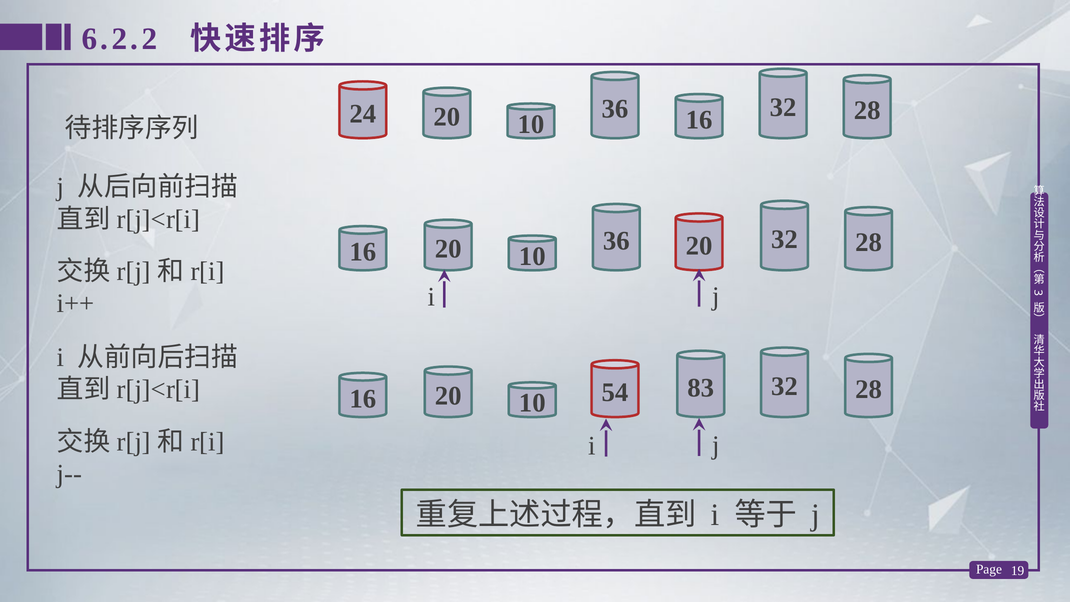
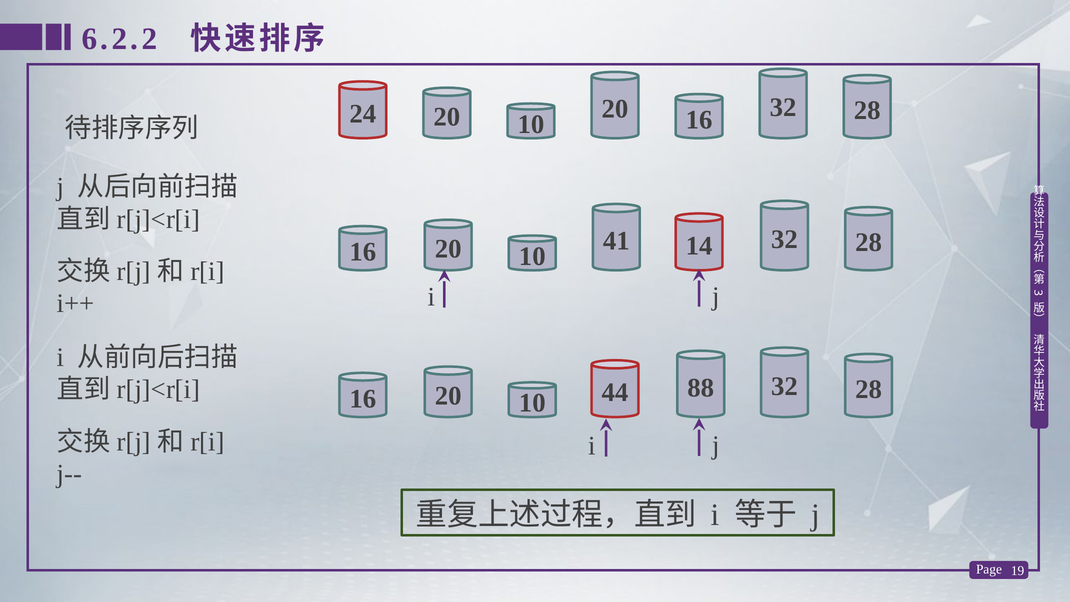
24 20 36: 36 -> 20
36 at (616, 241): 36 -> 41
16 20: 20 -> 14
83: 83 -> 88
54: 54 -> 44
